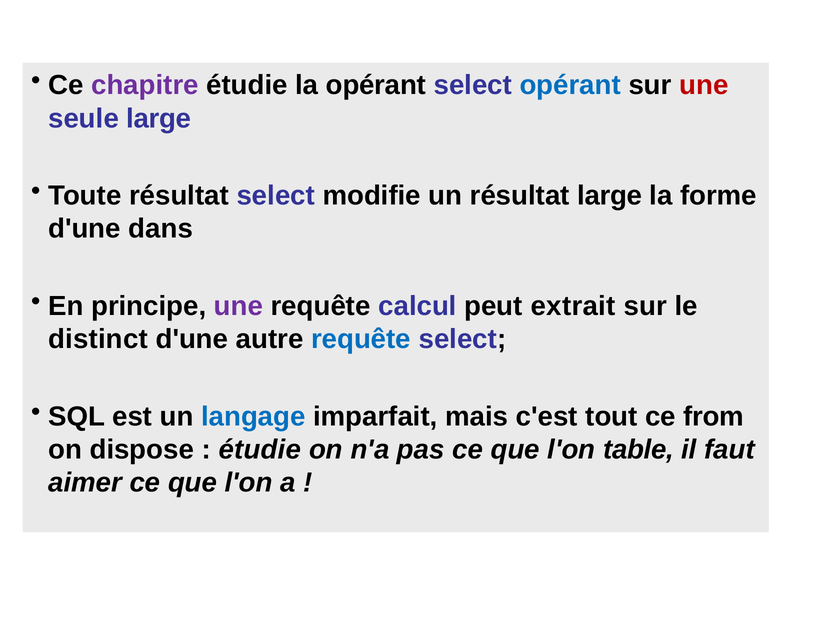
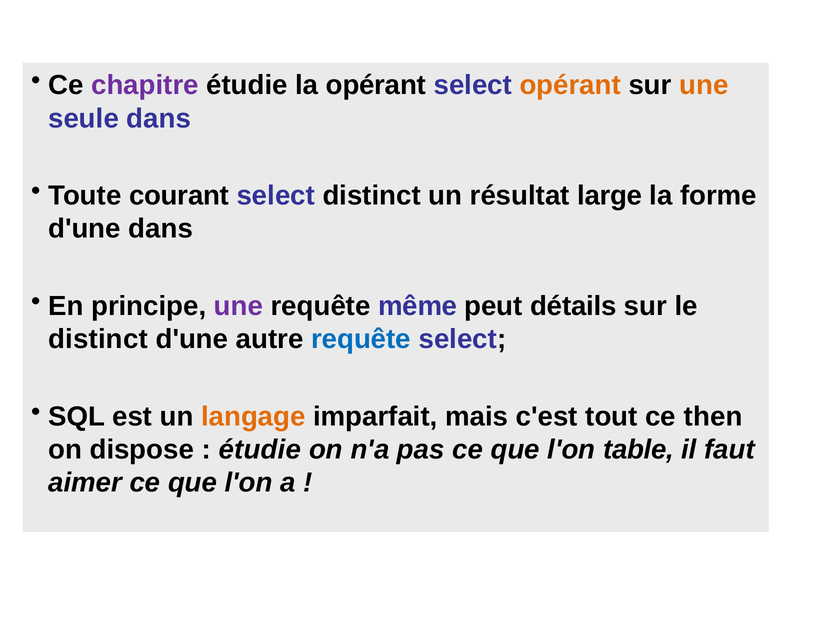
opérant at (570, 85) colour: blue -> orange
une at (704, 85) colour: red -> orange
seule large: large -> dans
Toute résultat: résultat -> courant
select modifie: modifie -> distinct
calcul: calcul -> même
extrait: extrait -> détails
langage colour: blue -> orange
from: from -> then
